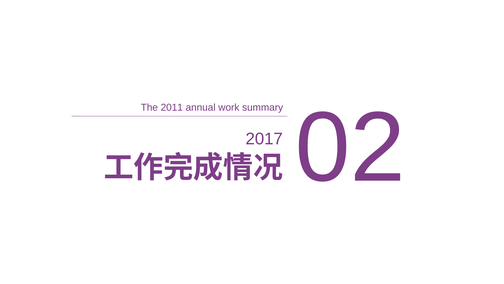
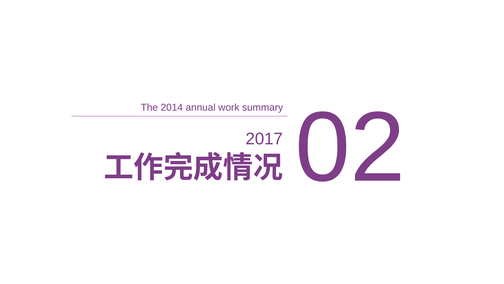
2011: 2011 -> 2014
